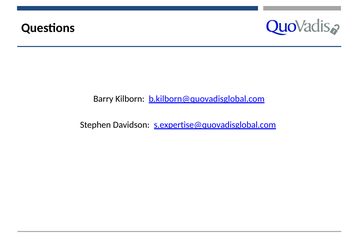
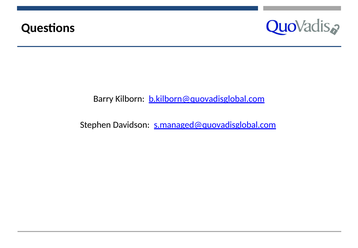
s.expertise@quovadisglobal.com: s.expertise@quovadisglobal.com -> s.managed@quovadisglobal.com
